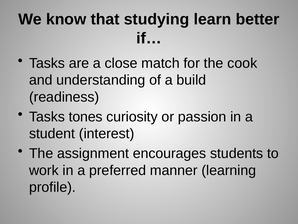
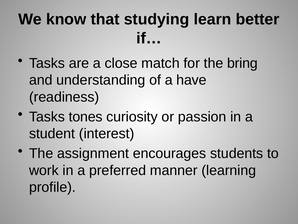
cook: cook -> bring
build: build -> have
